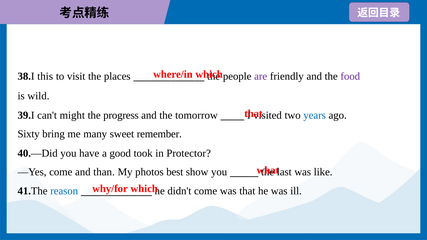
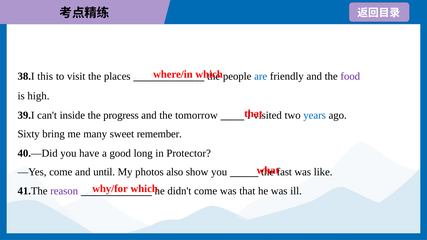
are colour: purple -> blue
wild: wild -> high
might: might -> inside
took: took -> long
than: than -> until
best: best -> also
last: last -> fast
reason colour: blue -> purple
